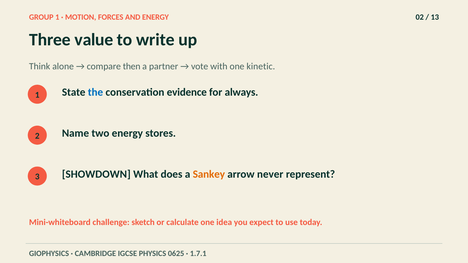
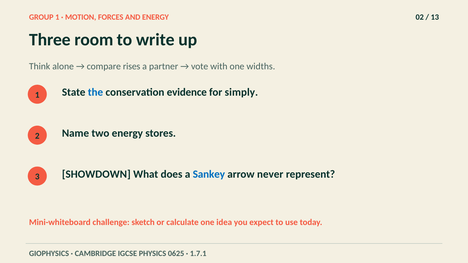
value: value -> room
then: then -> rises
kinetic: kinetic -> widths
always: always -> simply
Sankey colour: orange -> blue
